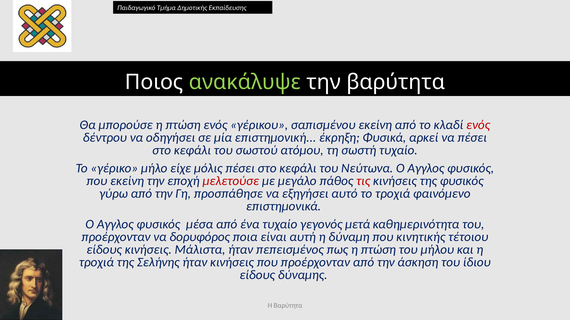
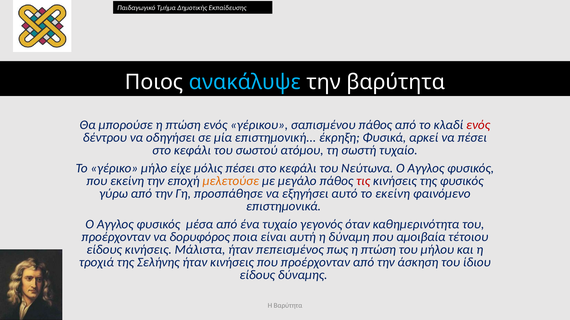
ανακάλυψε colour: light green -> light blue
σαπισμένου εκείνη: εκείνη -> πάθος
μελετούσε colour: red -> orange
το τροχιά: τροχιά -> εκείνη
μετά: μετά -> όταν
κινητικής: κινητικής -> αμοιβαία
